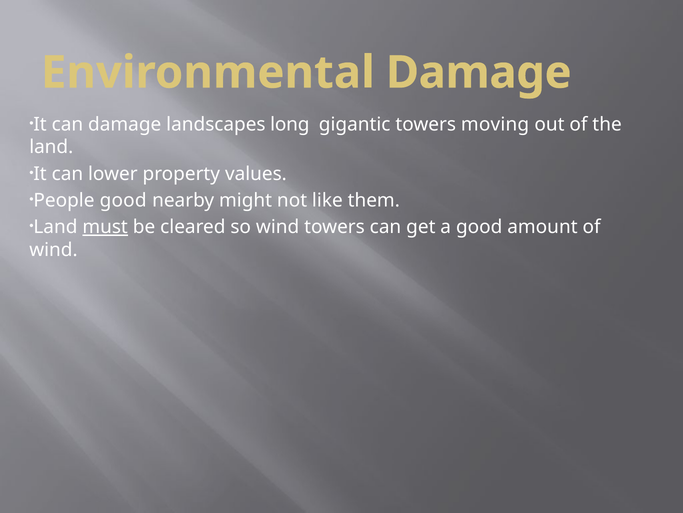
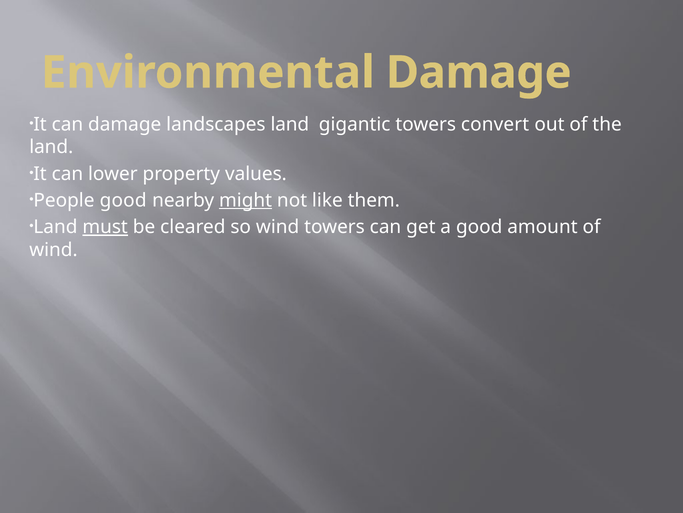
landscapes long: long -> land
moving: moving -> convert
might underline: none -> present
